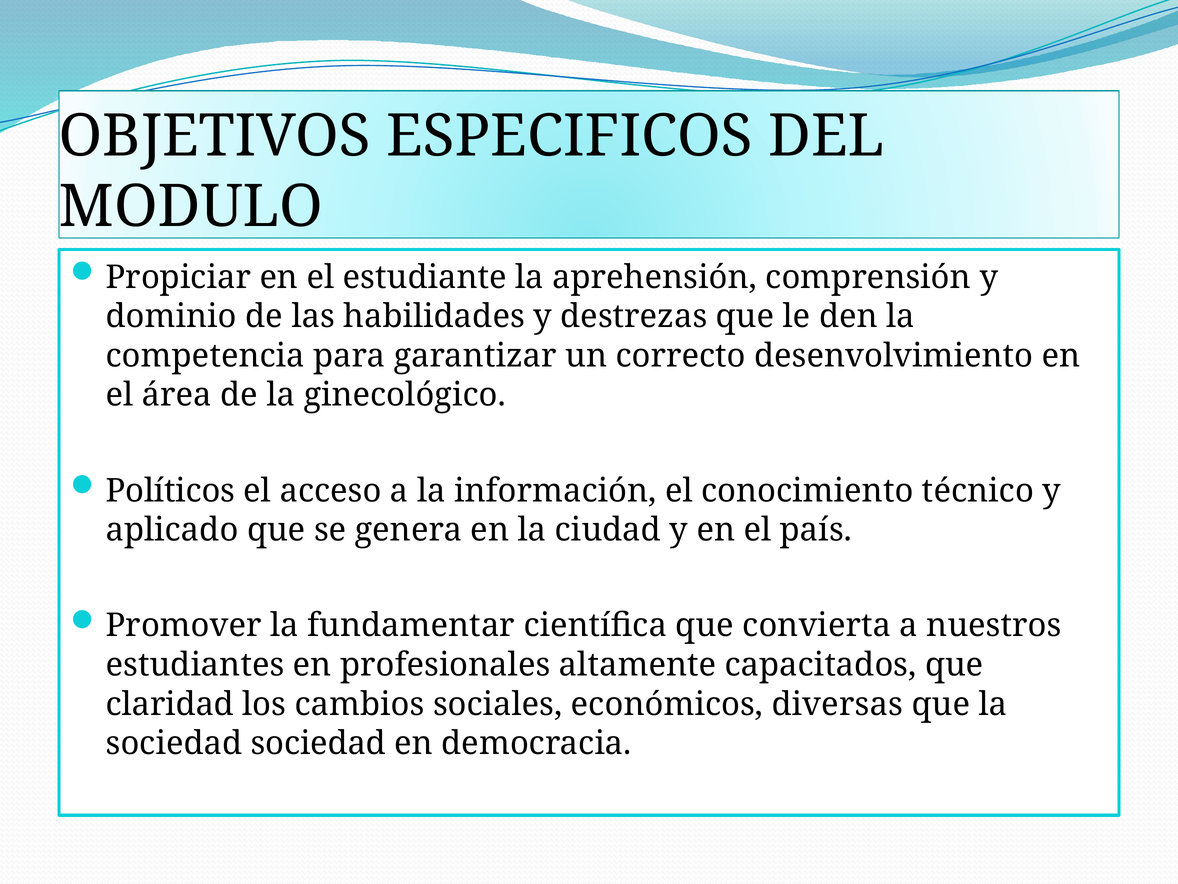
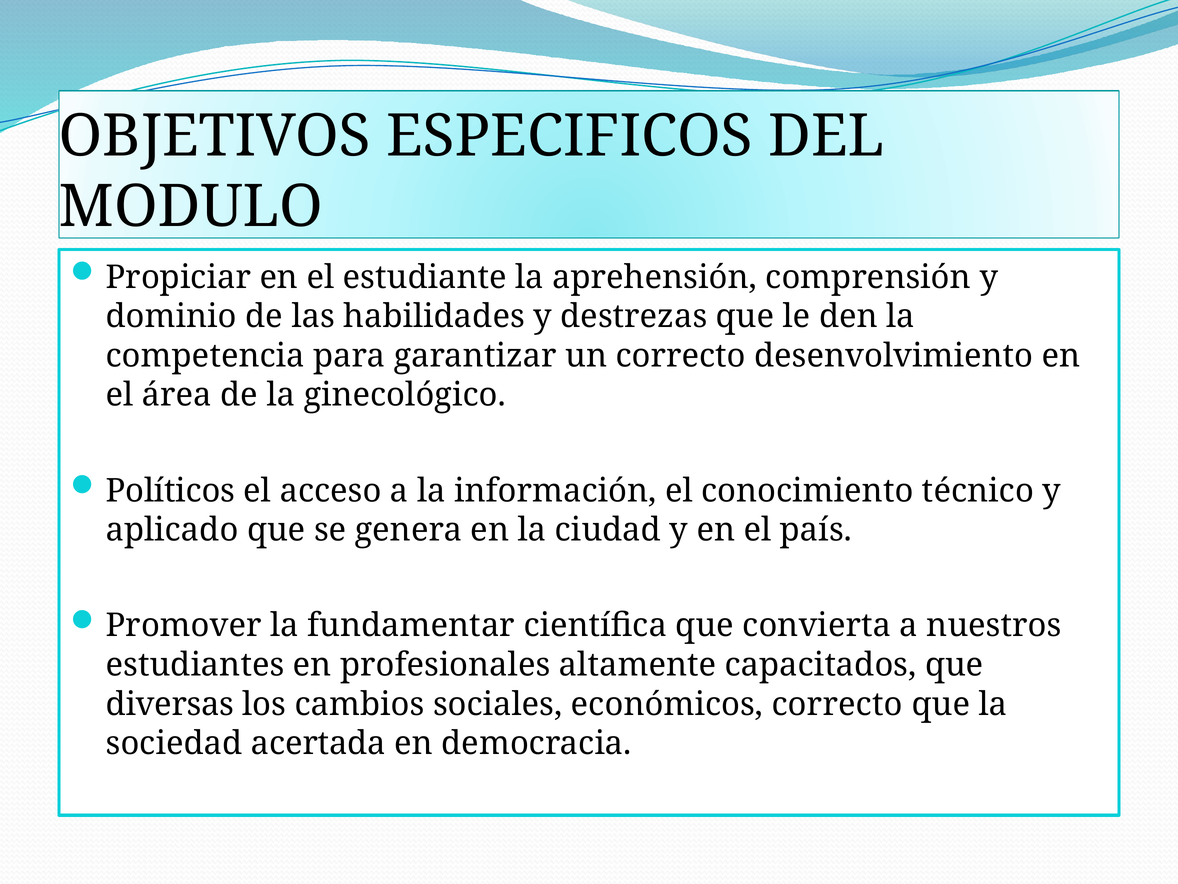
claridad: claridad -> diversas
económicos diversas: diversas -> correcto
sociedad sociedad: sociedad -> acertada
